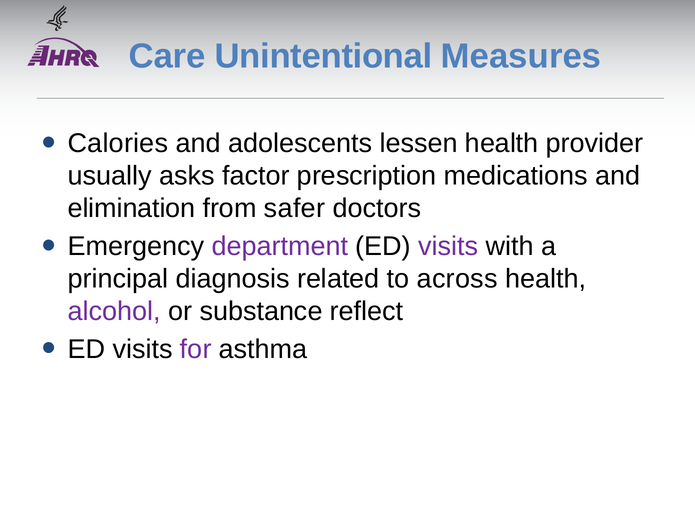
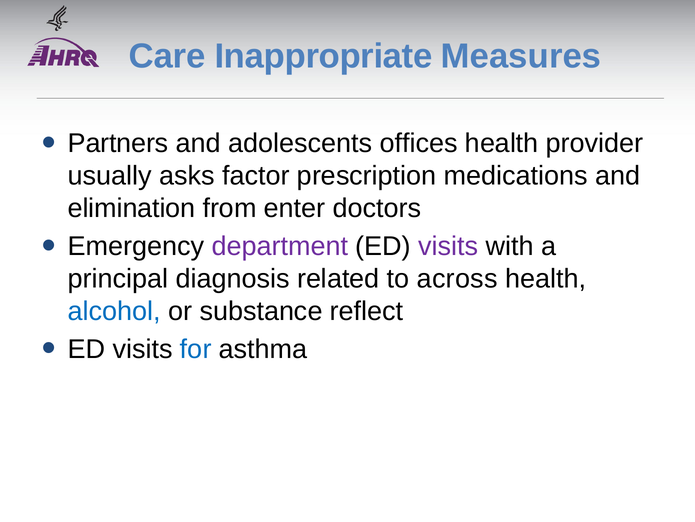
Unintentional: Unintentional -> Inappropriate
Calories: Calories -> Partners
lessen: lessen -> offices
safer: safer -> enter
alcohol colour: purple -> blue
for colour: purple -> blue
